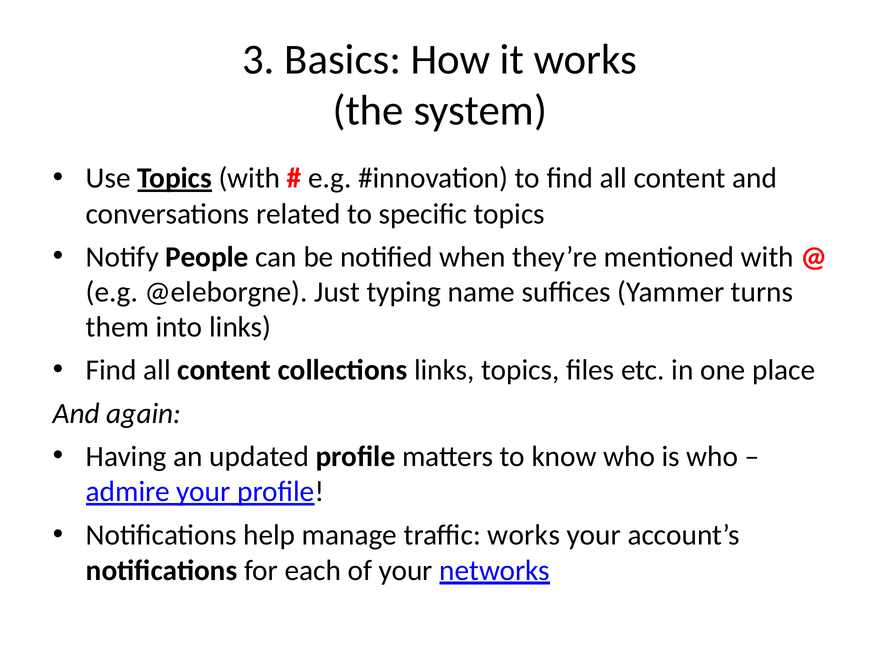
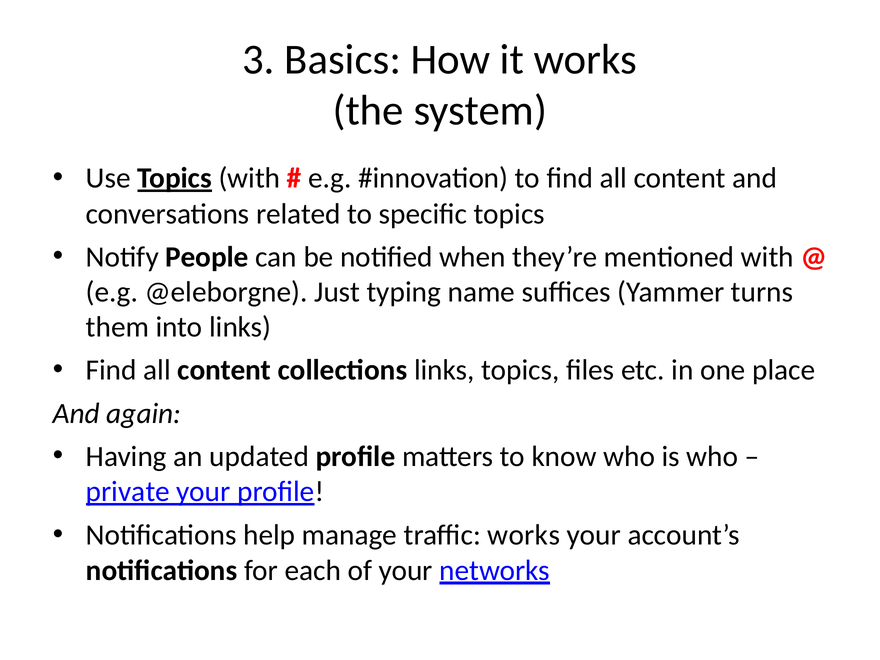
admire: admire -> private
